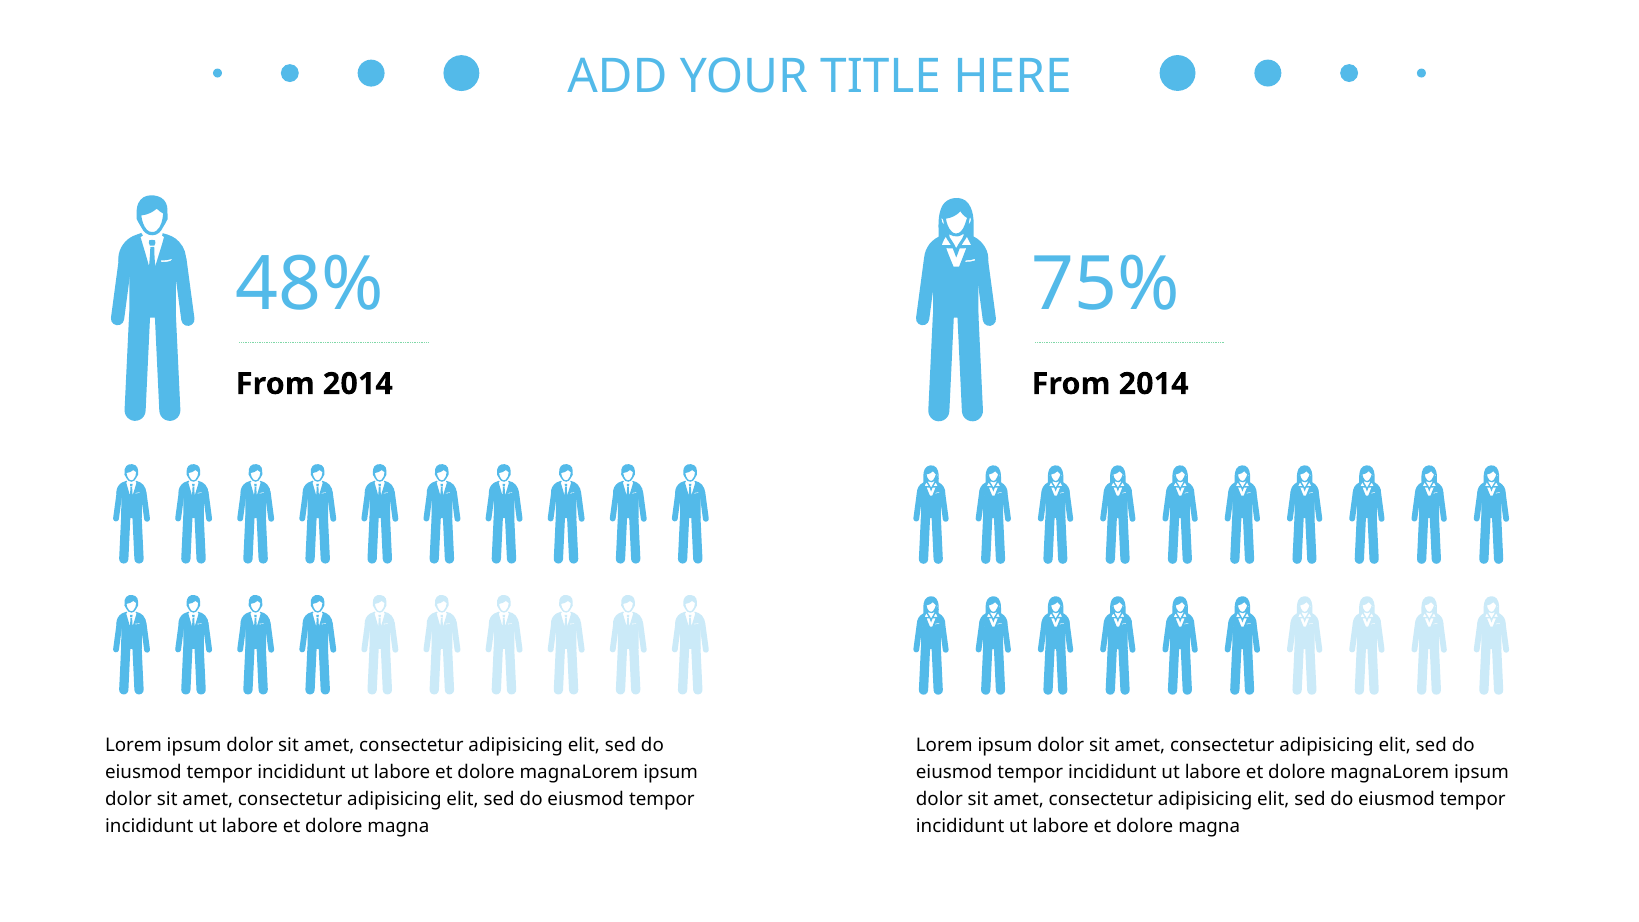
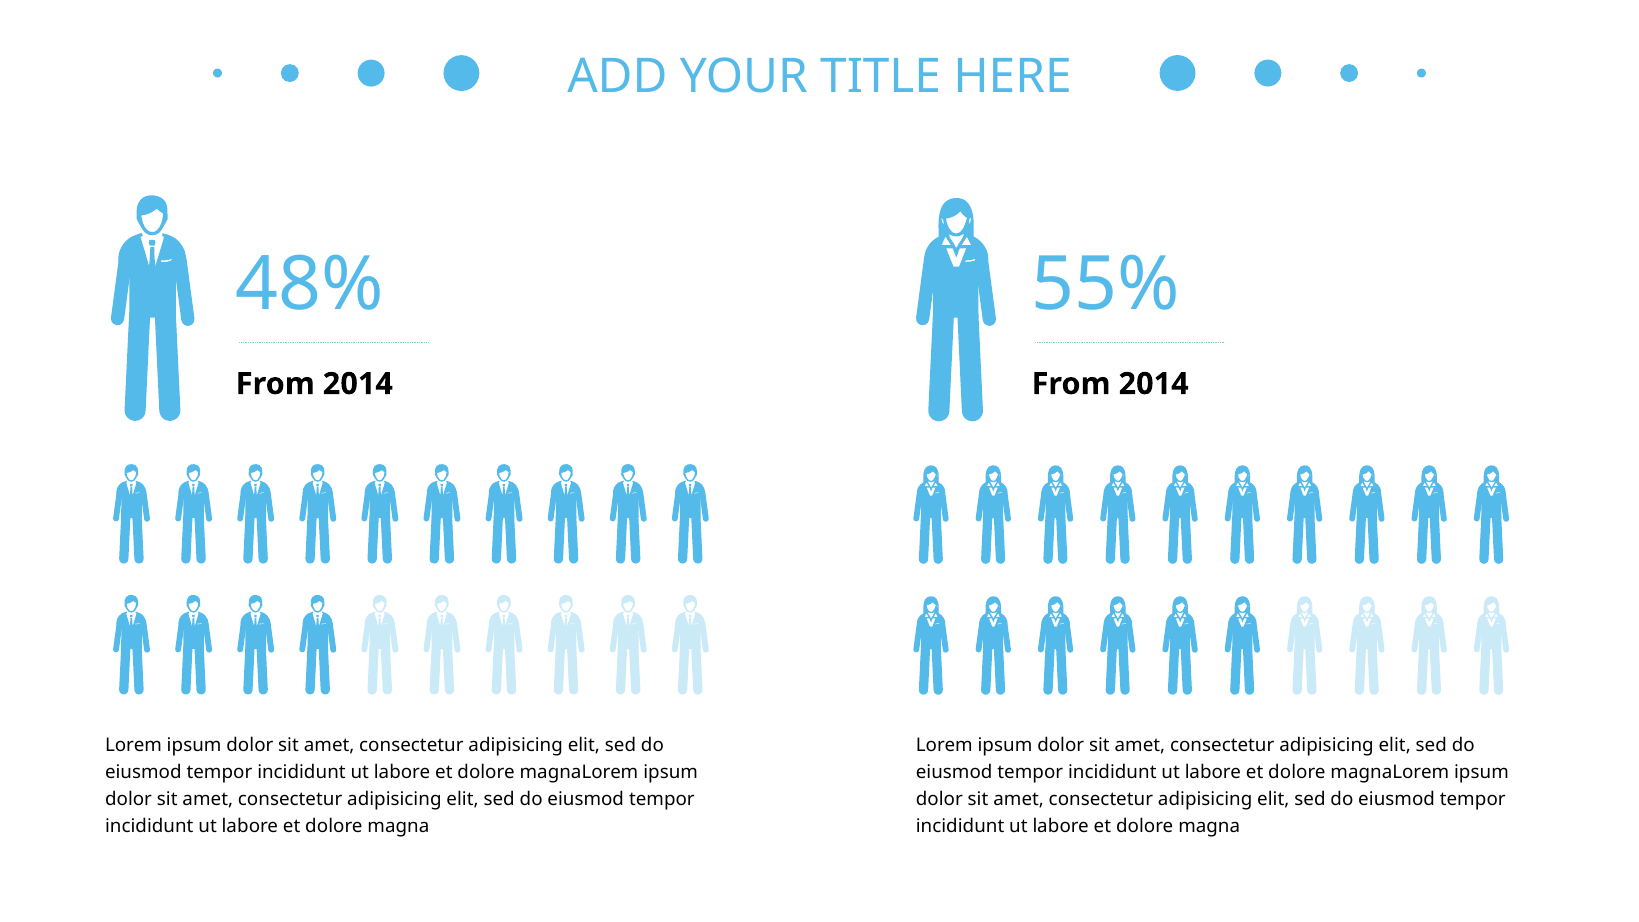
75%: 75% -> 55%
